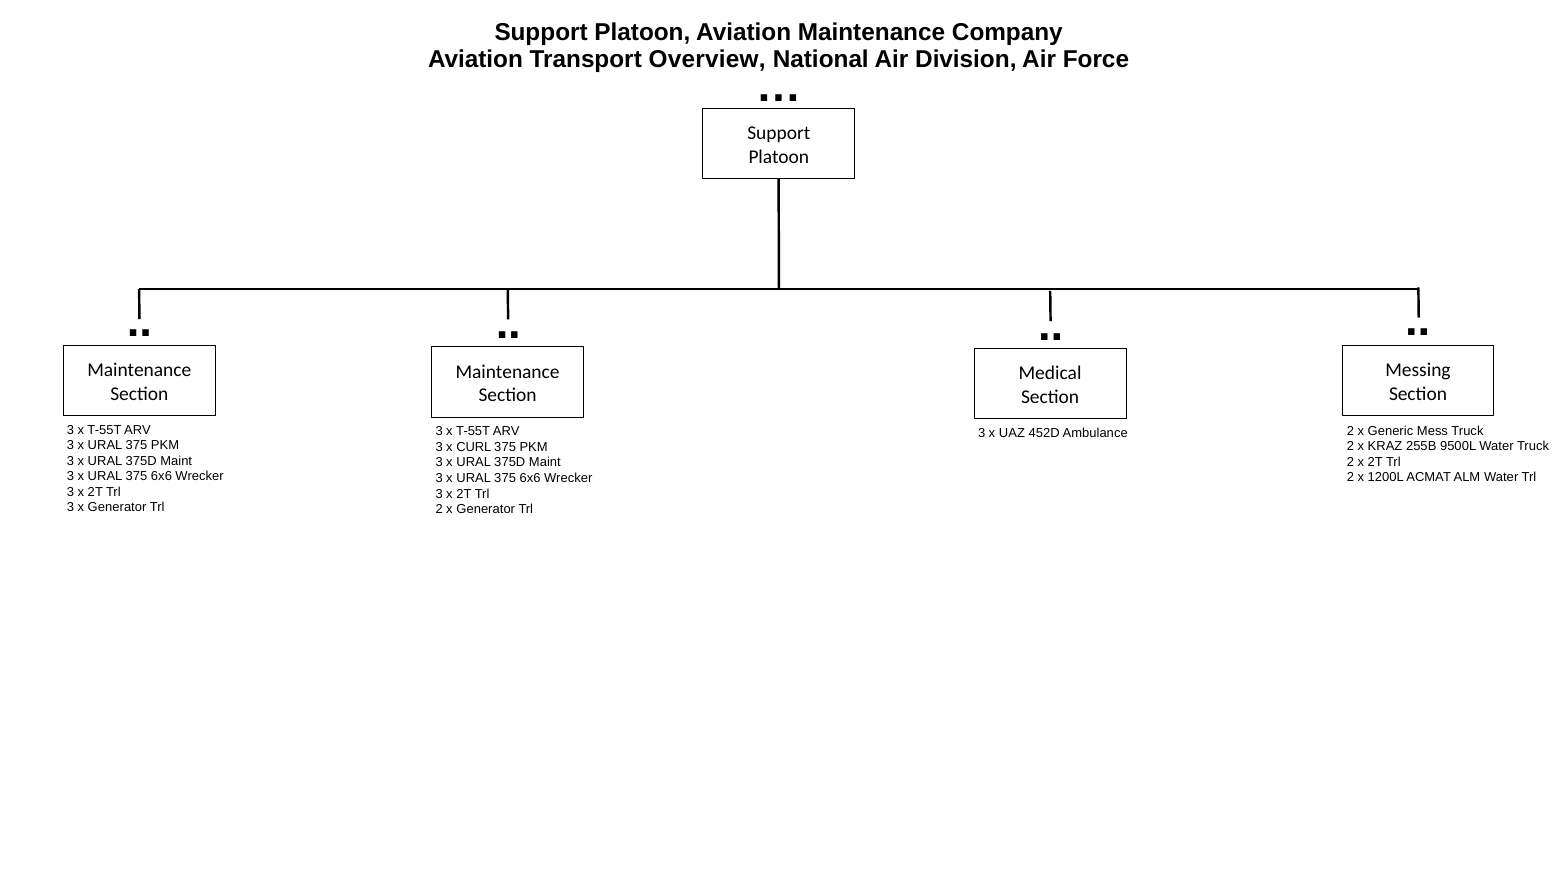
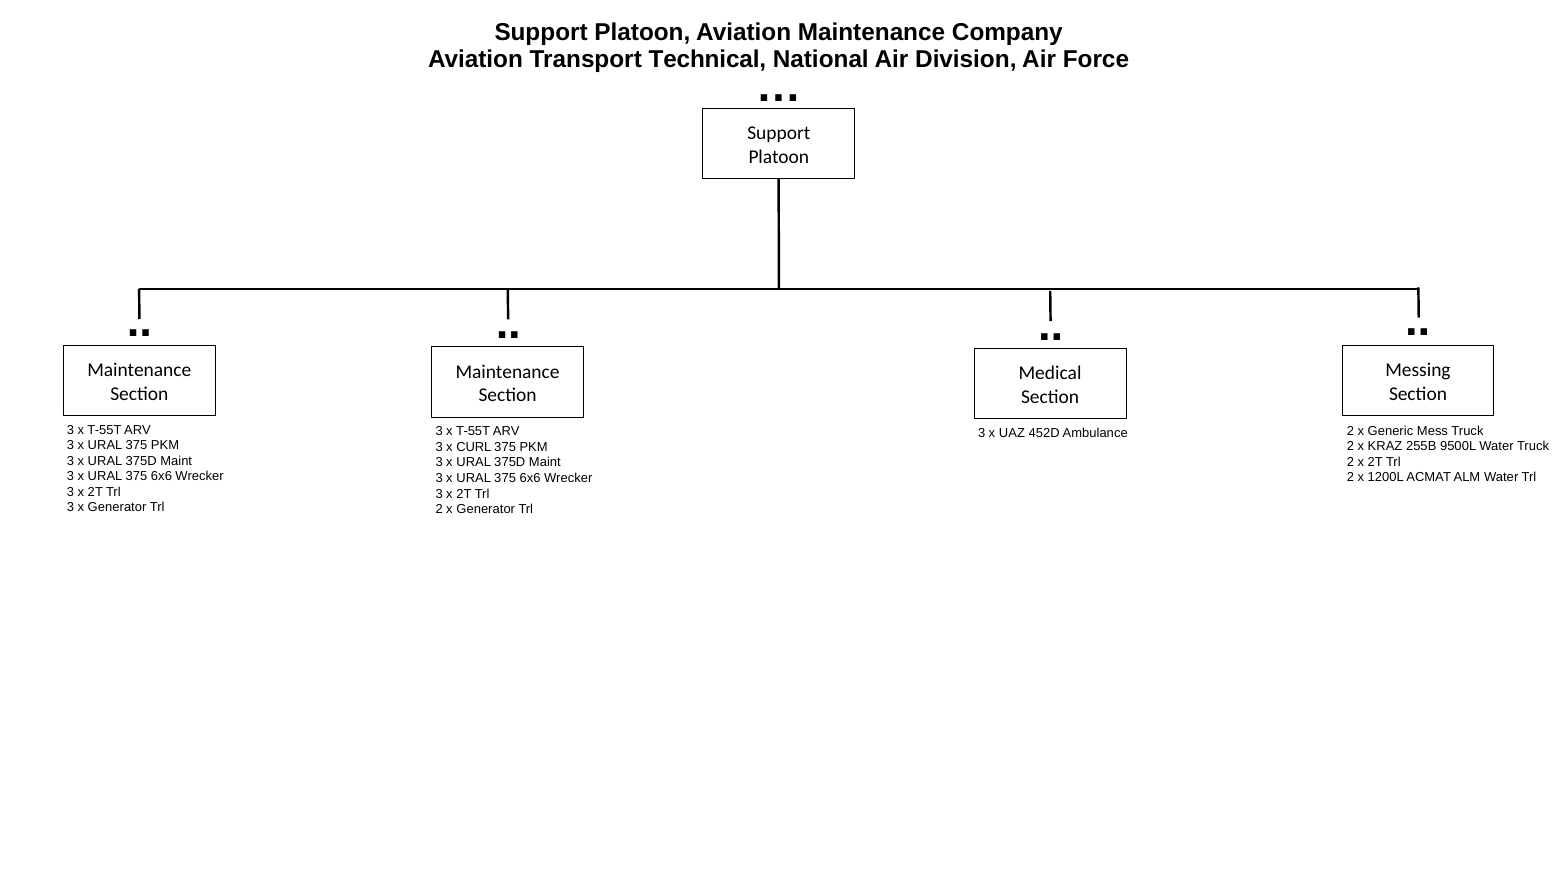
Overview: Overview -> Technical
